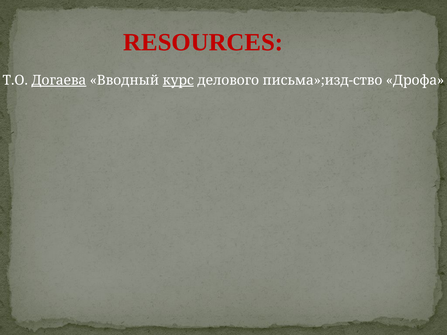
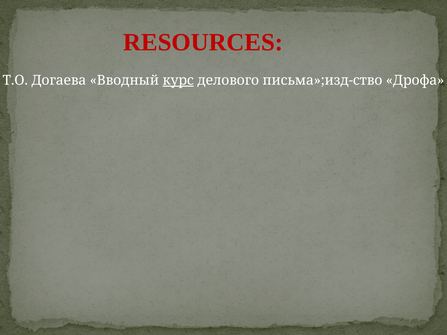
Догаева underline: present -> none
